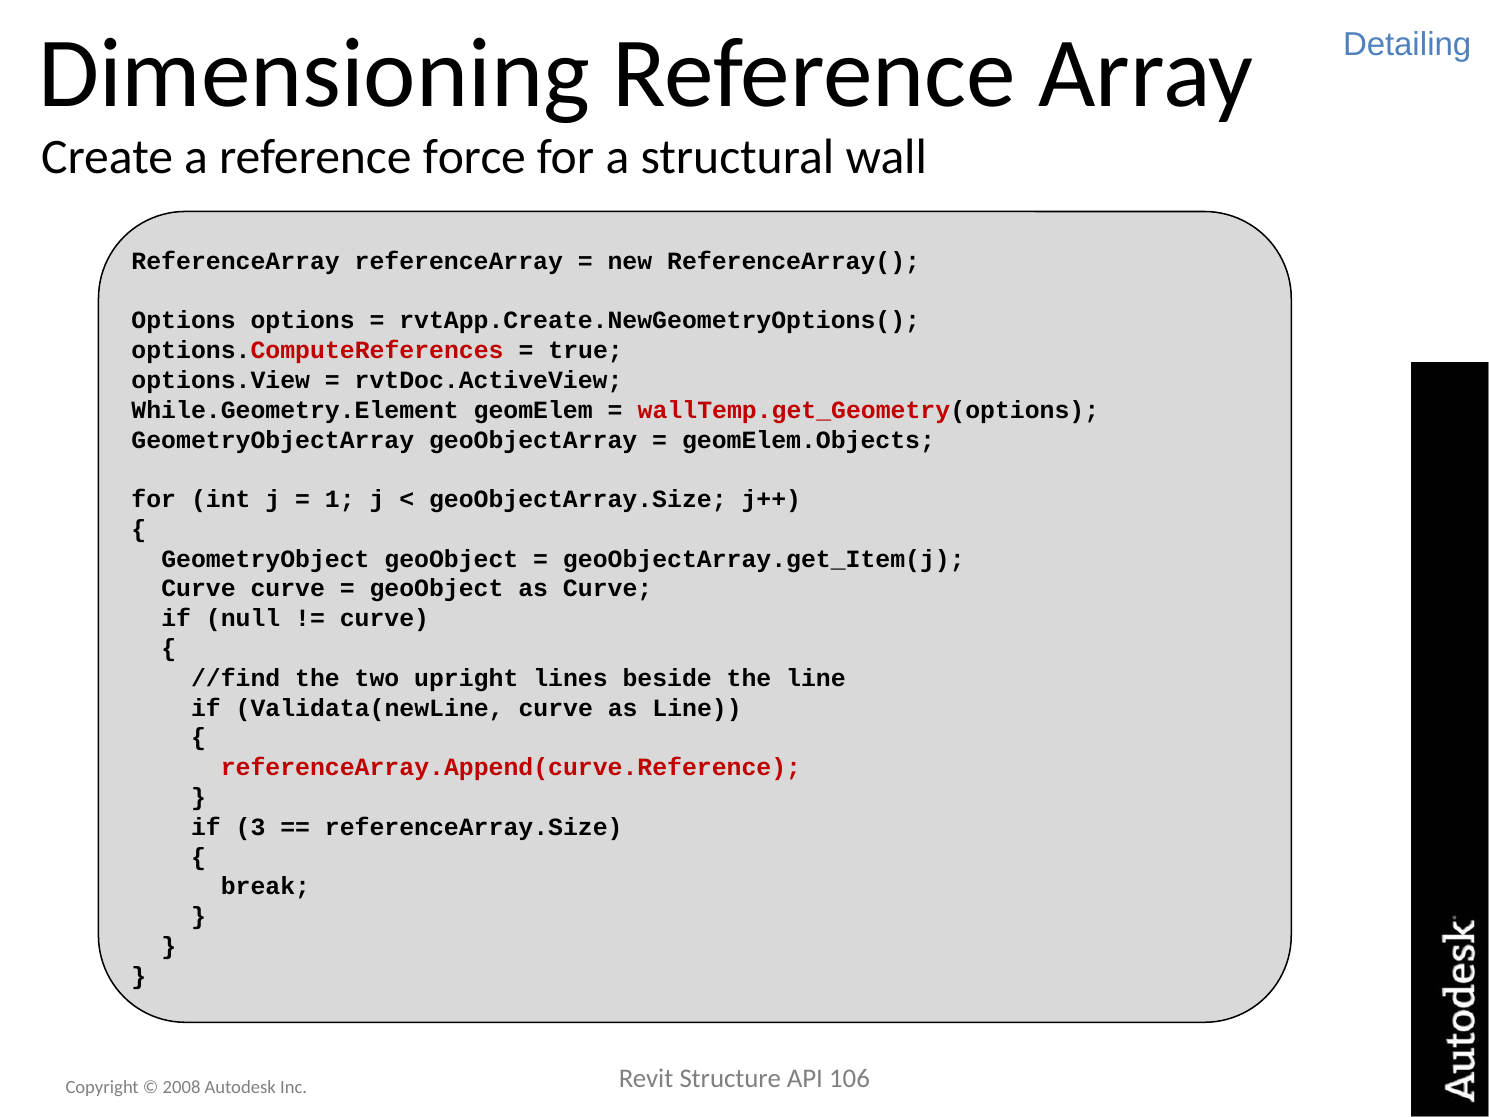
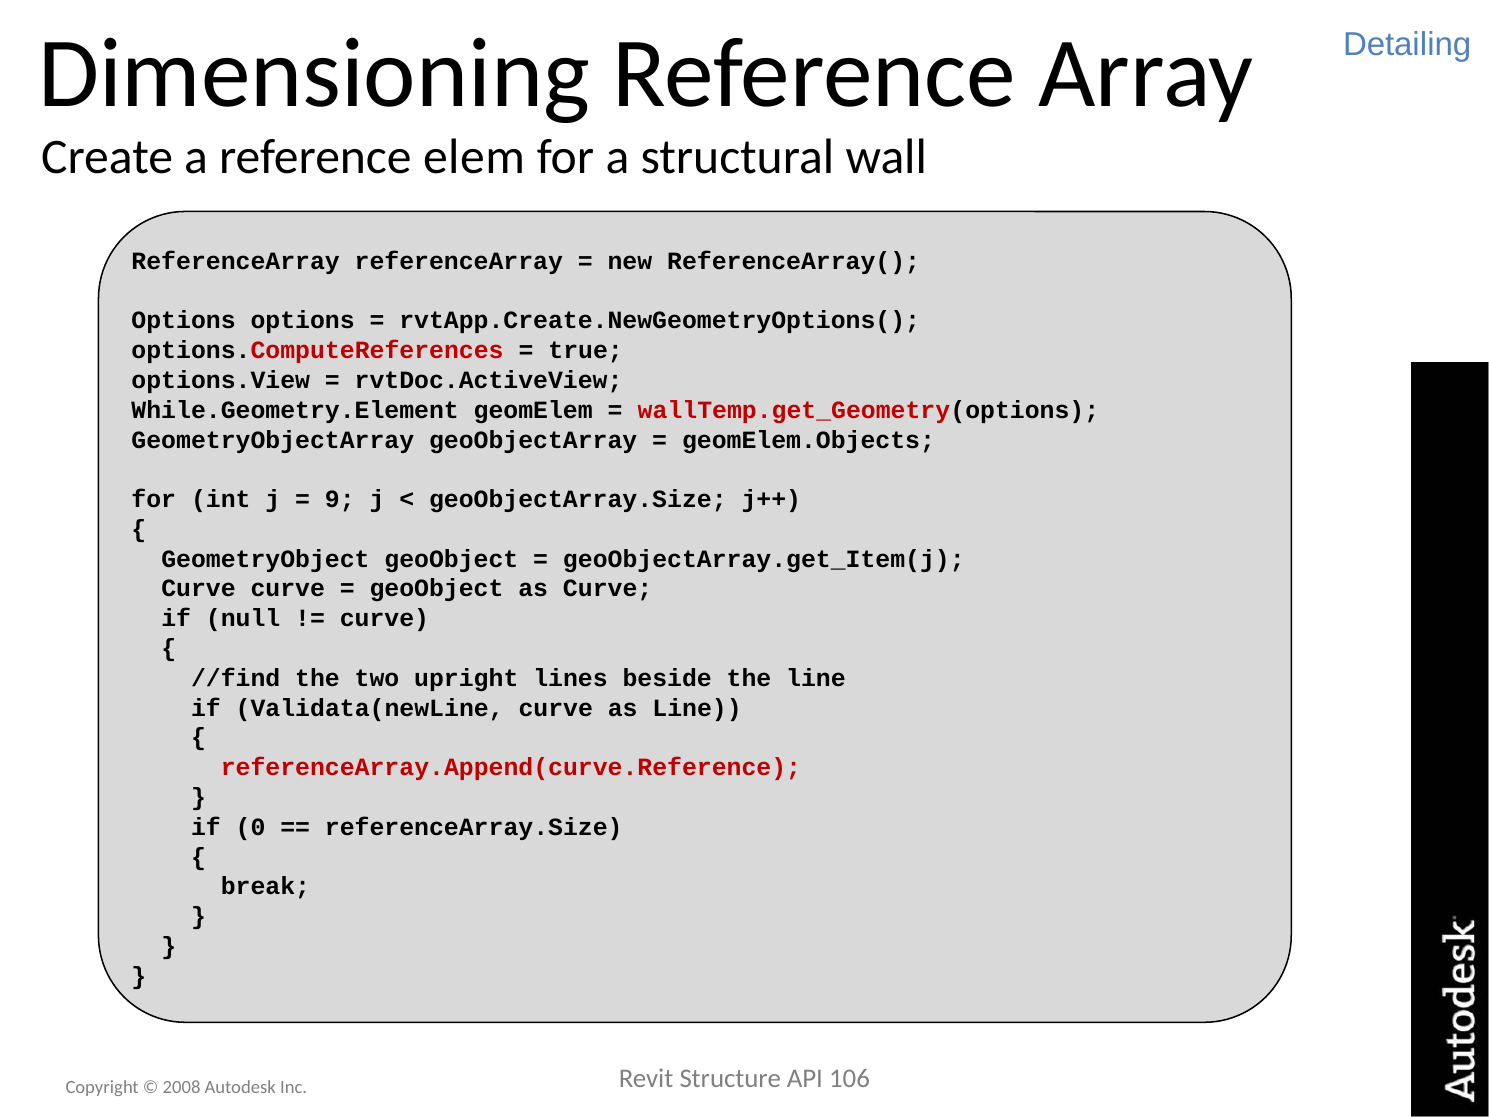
force: force -> elem
1: 1 -> 9
3: 3 -> 0
